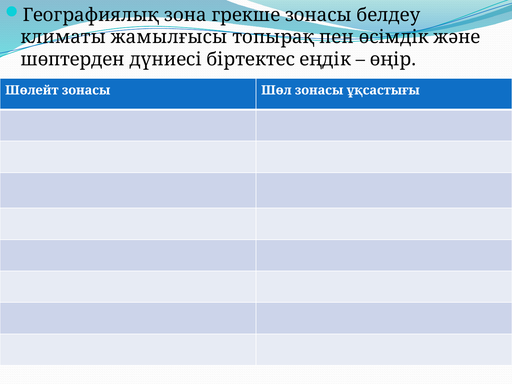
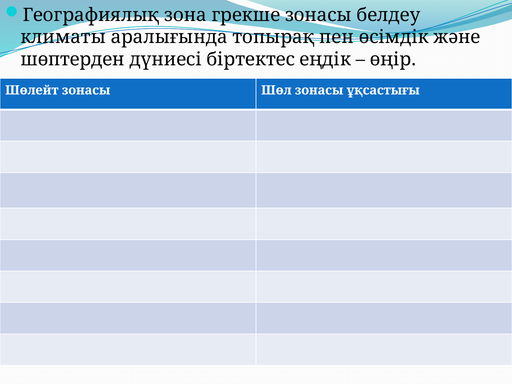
жамылғысы: жамылғысы -> аралығында
